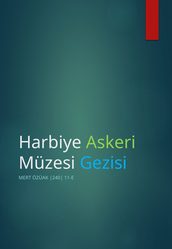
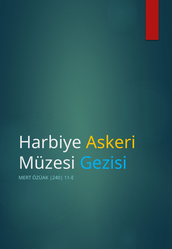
Askeri colour: light green -> yellow
